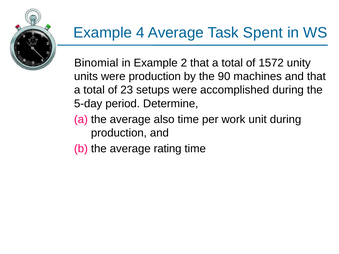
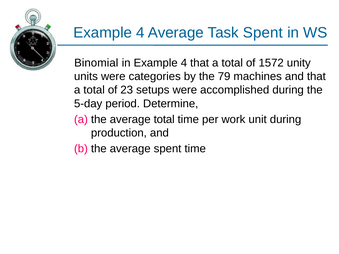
in Example 2: 2 -> 4
were production: production -> categories
90: 90 -> 79
average also: also -> total
average rating: rating -> spent
